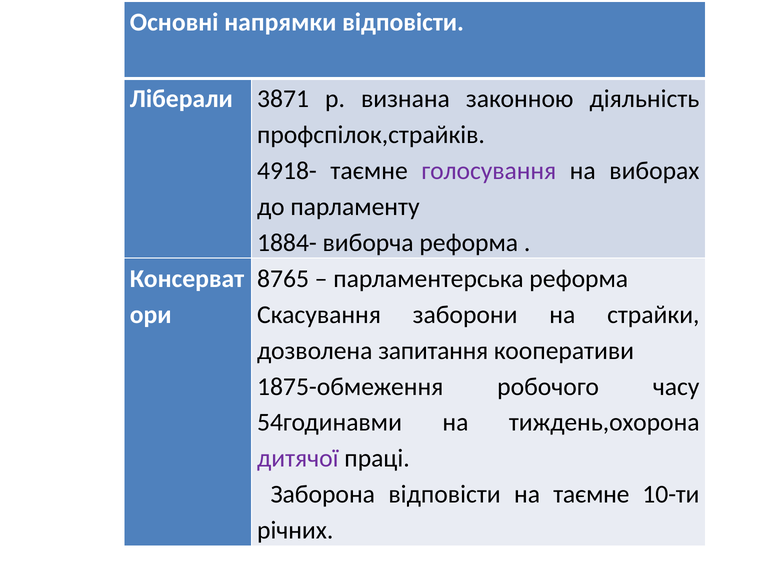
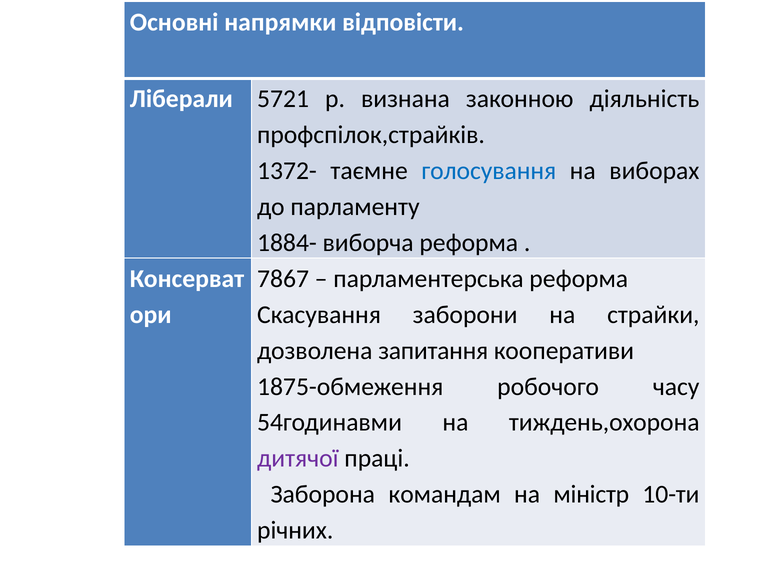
3871: 3871 -> 5721
4918-: 4918- -> 1372-
голосування colour: purple -> blue
8765: 8765 -> 7867
Заборона відповісти: відповісти -> командам
на таємне: таємне -> міністр
